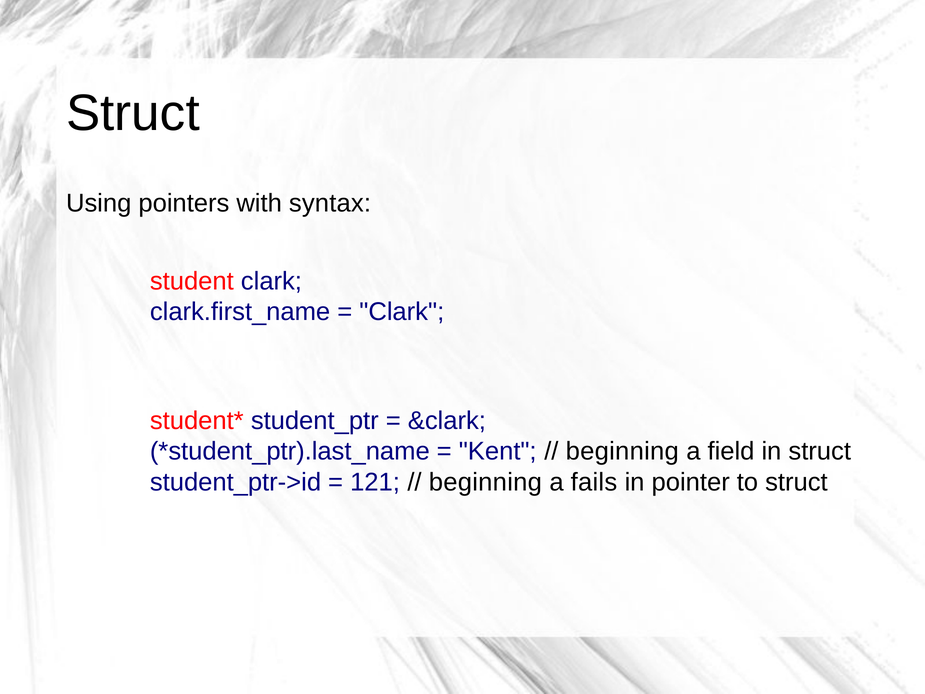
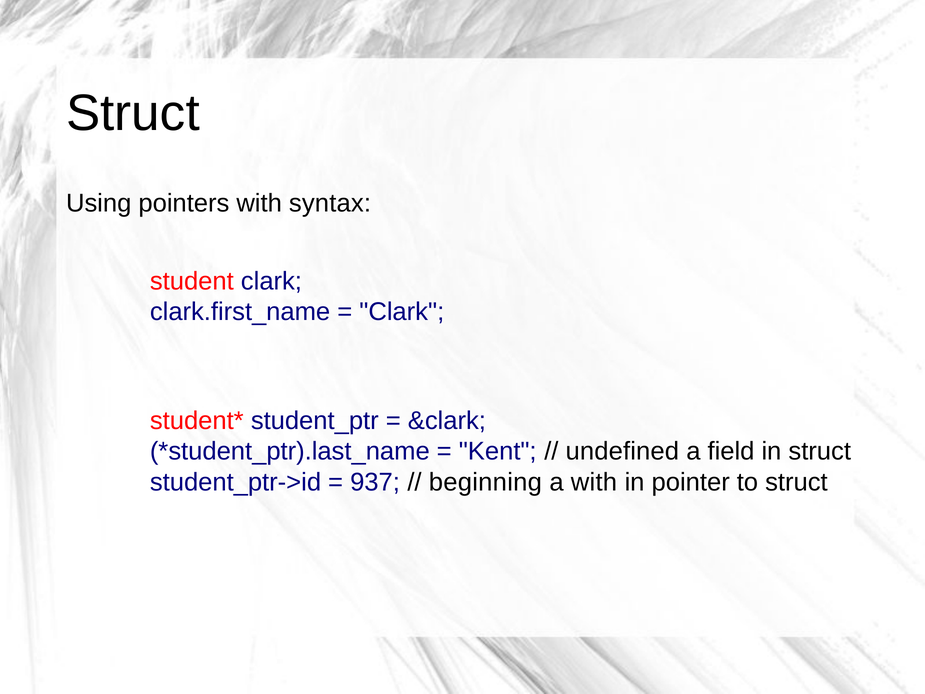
beginning at (622, 451): beginning -> undefined
121: 121 -> 937
a fails: fails -> with
